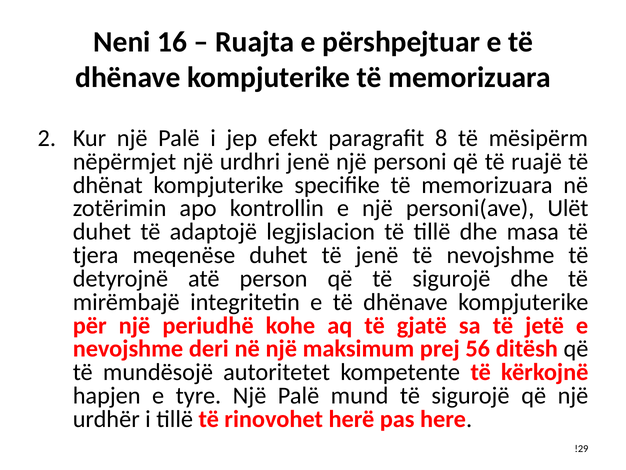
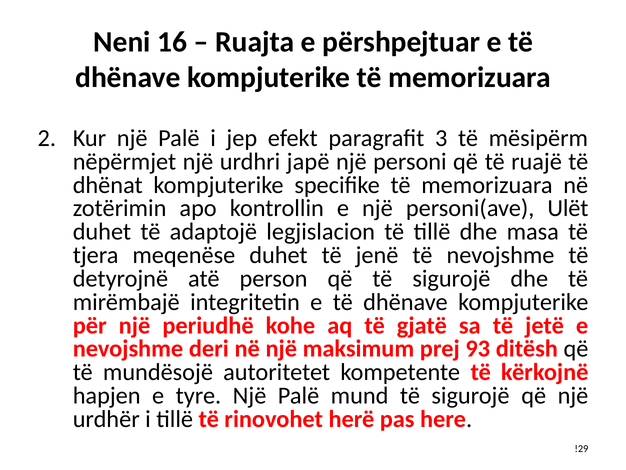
8: 8 -> 3
urdhri jenë: jenë -> japë
56: 56 -> 93
